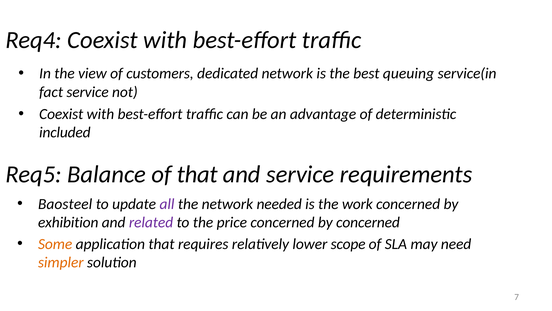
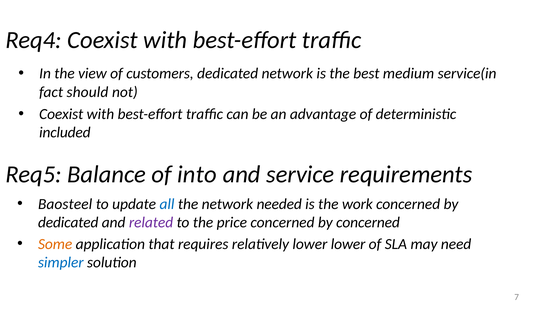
queuing: queuing -> medium
fact service: service -> should
of that: that -> into
all colour: purple -> blue
exhibition at (68, 222): exhibition -> dedicated
lower scope: scope -> lower
simpler colour: orange -> blue
